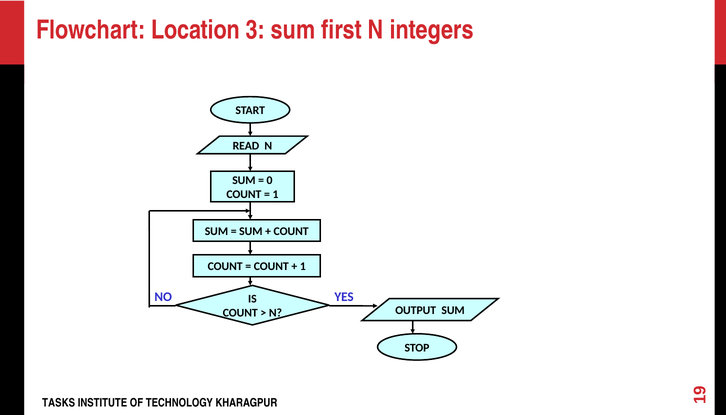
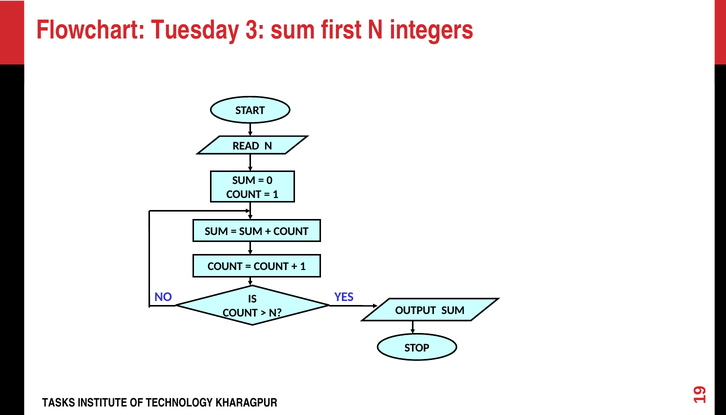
Location: Location -> Tuesday
